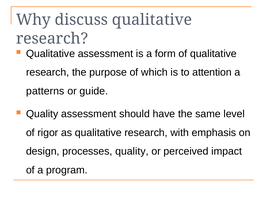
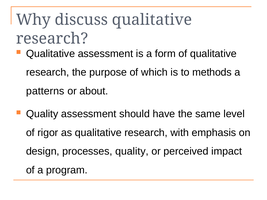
attention: attention -> methods
guide: guide -> about
